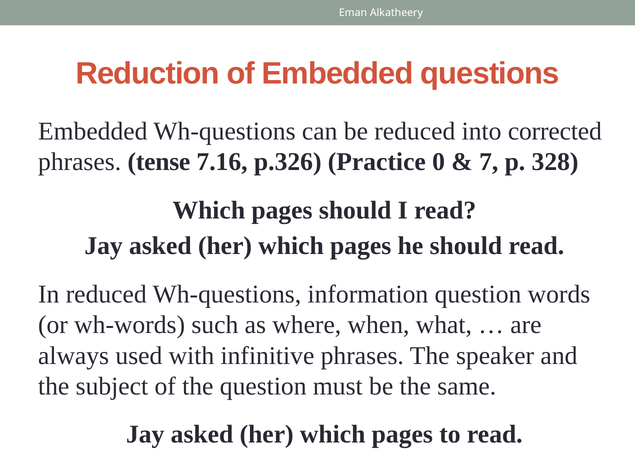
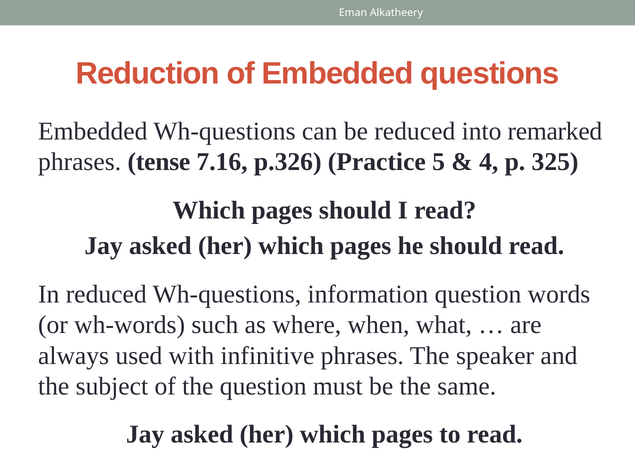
corrected: corrected -> remarked
0: 0 -> 5
7: 7 -> 4
328: 328 -> 325
